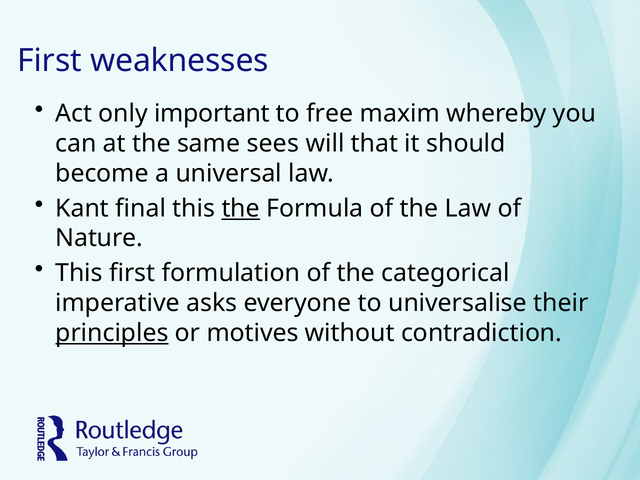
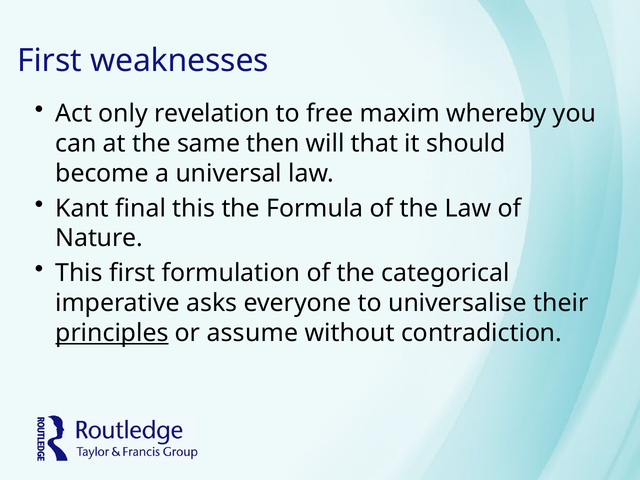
important: important -> revelation
sees: sees -> then
the at (241, 208) underline: present -> none
motives: motives -> assume
